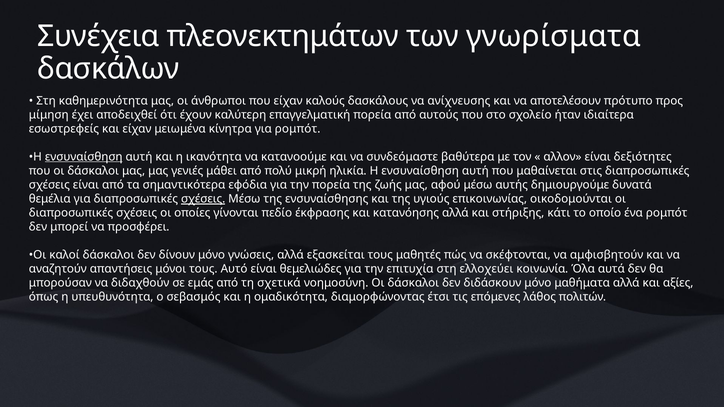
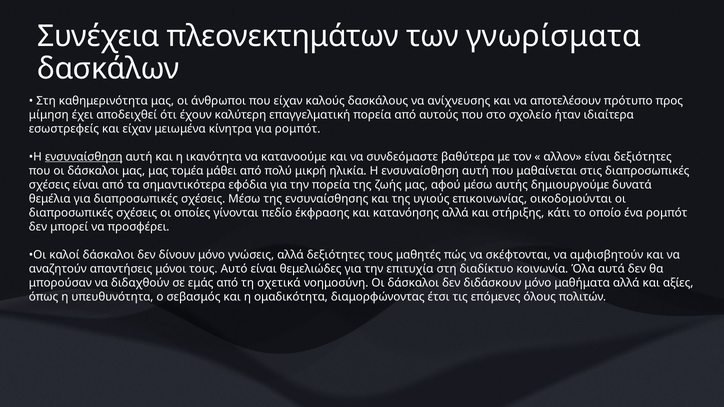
γενιές: γενιές -> τομέα
σχέσεις at (203, 199) underline: present -> none
αλλά εξασκείται: εξασκείται -> δεξιότητες
ελλοχεύει: ελλοχεύει -> διαδίκτυο
λάθος: λάθος -> όλους
